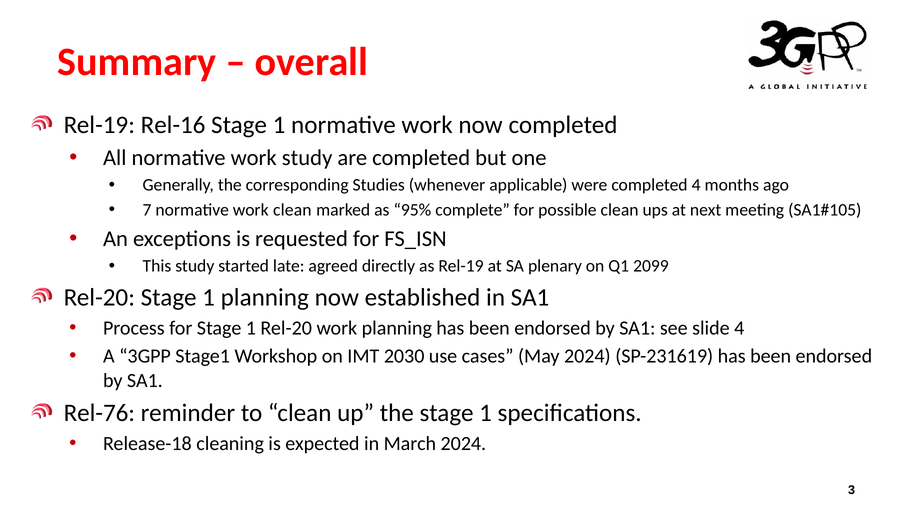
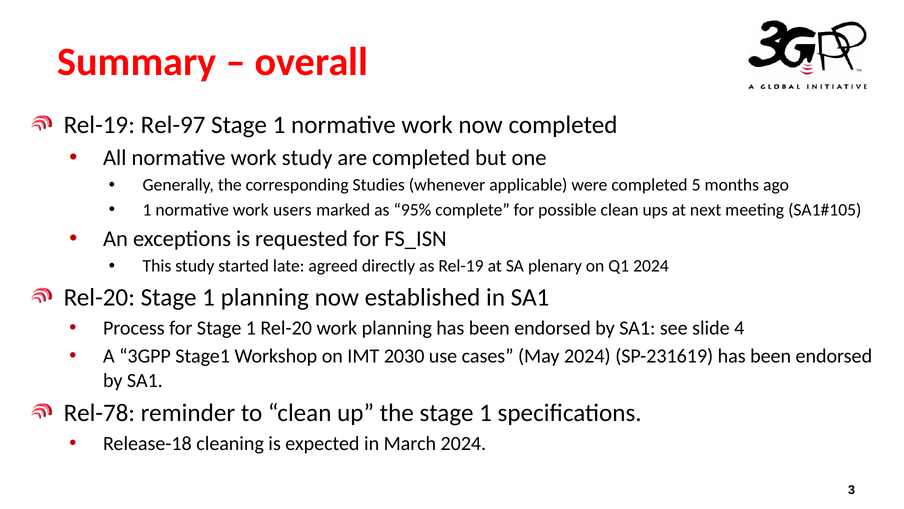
Rel-16: Rel-16 -> Rel-97
completed 4: 4 -> 5
7 at (147, 210): 7 -> 1
work clean: clean -> users
Q1 2099: 2099 -> 2024
Rel-76: Rel-76 -> Rel-78
